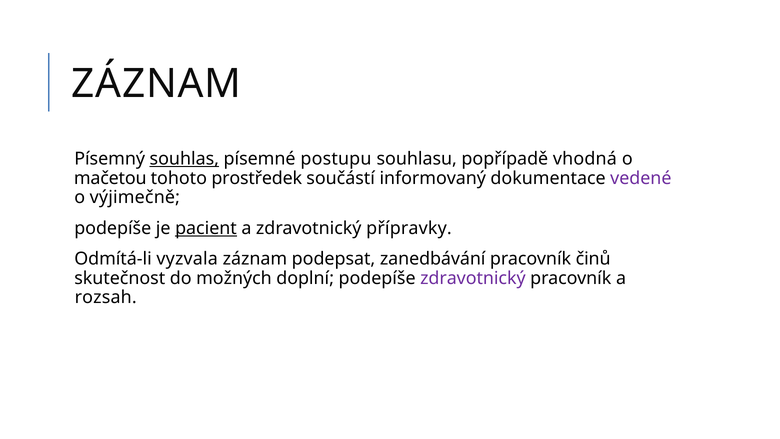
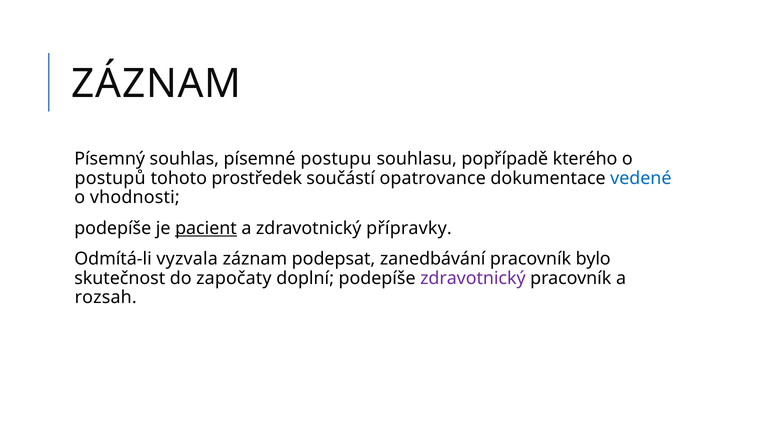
souhlas underline: present -> none
vhodná: vhodná -> kterého
mačetou: mačetou -> postupů
informovaný: informovaný -> opatrovance
vedené colour: purple -> blue
výjimečně: výjimečně -> vhodnosti
činů: činů -> bylo
možných: možných -> započaty
